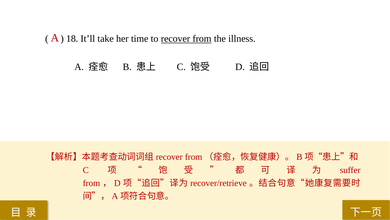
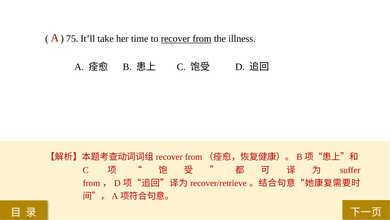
18: 18 -> 75
